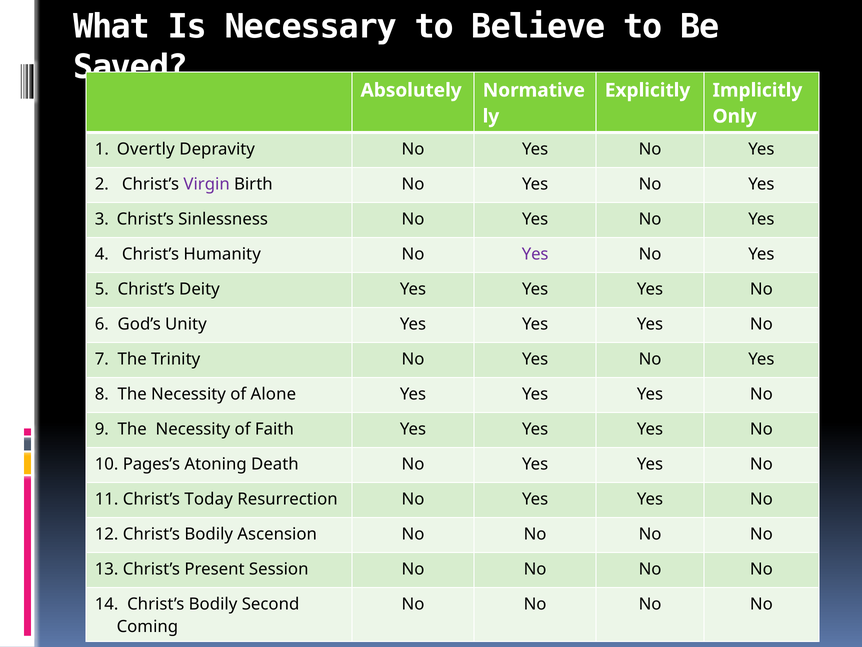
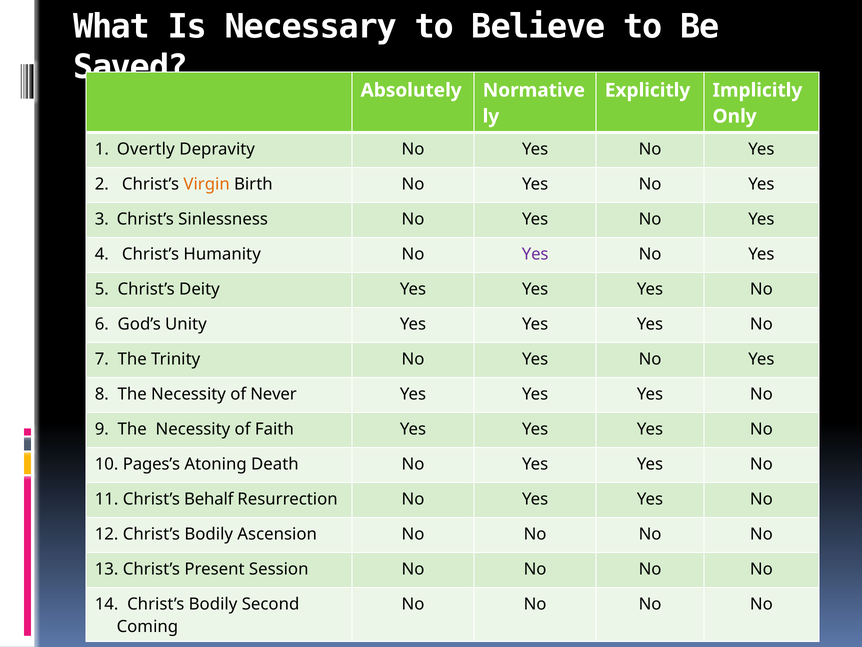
Virgin colour: purple -> orange
Alone: Alone -> Never
Today: Today -> Behalf
